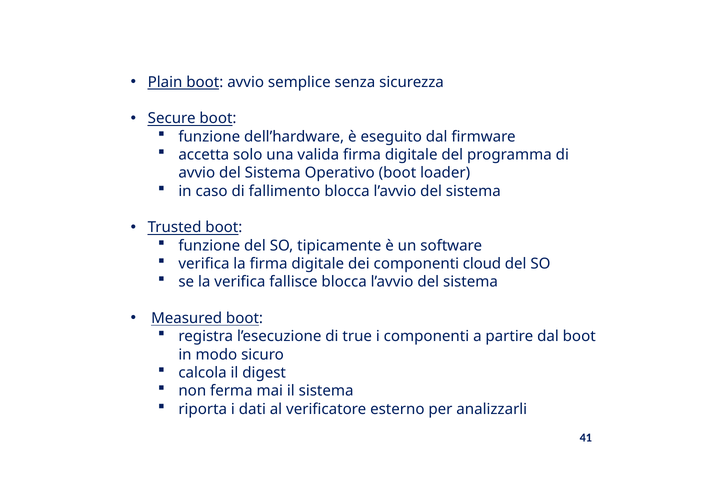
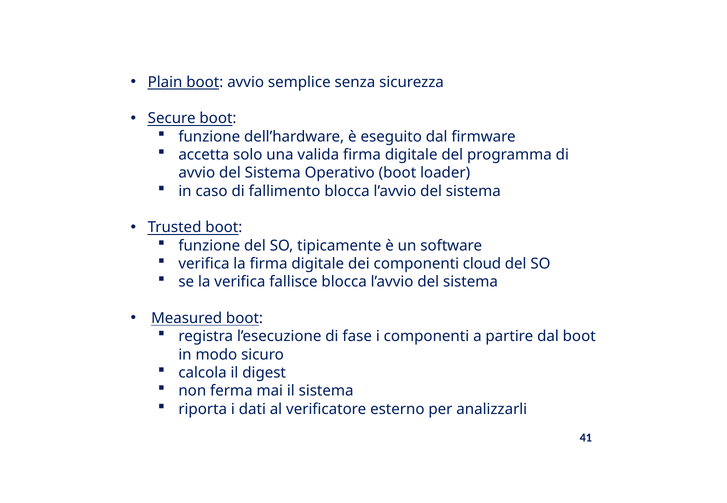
true: true -> fase
